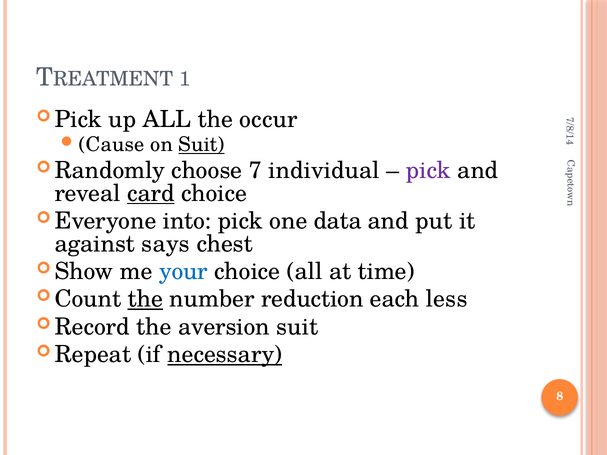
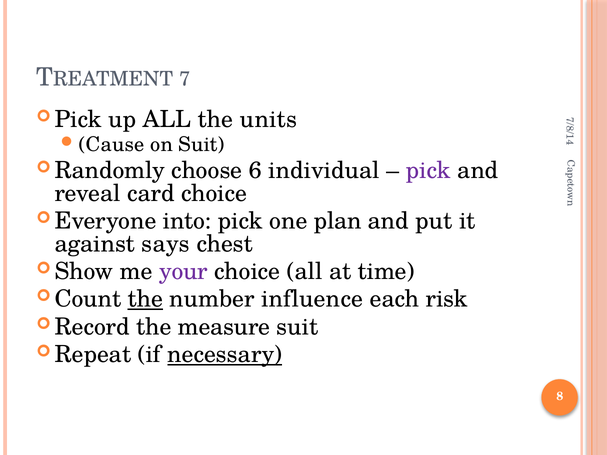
1 at (185, 79): 1 -> 7
occur: occur -> units
Suit at (201, 145) underline: present -> none
choose 7: 7 -> 6
card underline: present -> none
data: data -> plan
your colour: blue -> purple
reduction: reduction -> influence
less: less -> risk
aversion: aversion -> measure
